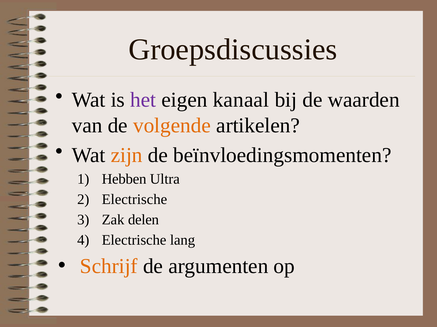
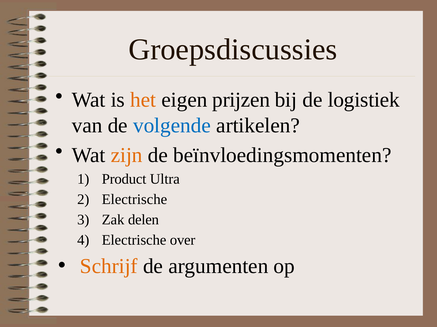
het colour: purple -> orange
kanaal: kanaal -> prijzen
waarden: waarden -> logistiek
volgende colour: orange -> blue
Hebben: Hebben -> Product
lang: lang -> over
